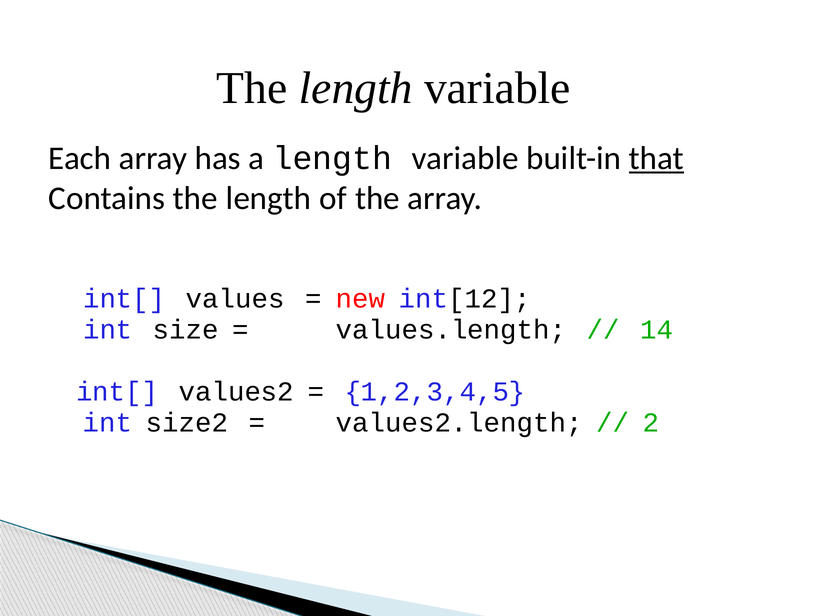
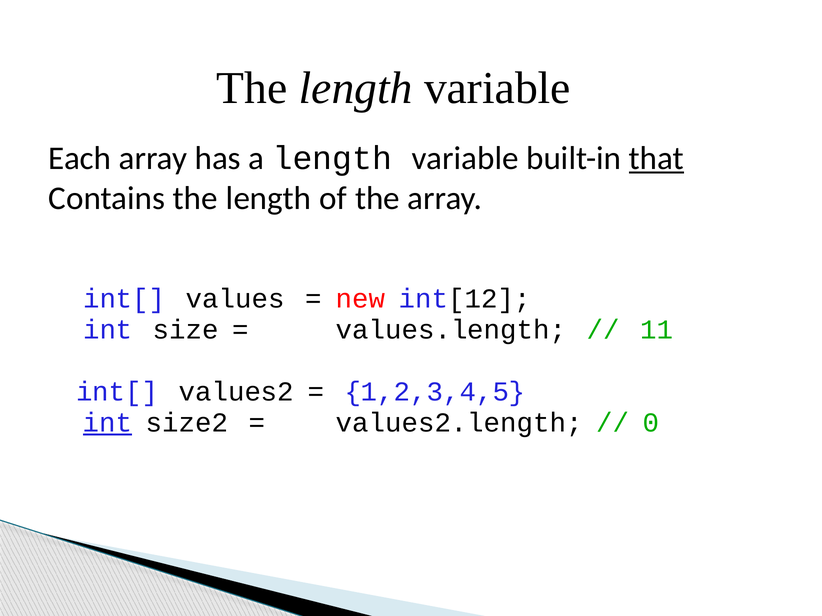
14: 14 -> 11
int at (107, 423) underline: none -> present
2: 2 -> 0
